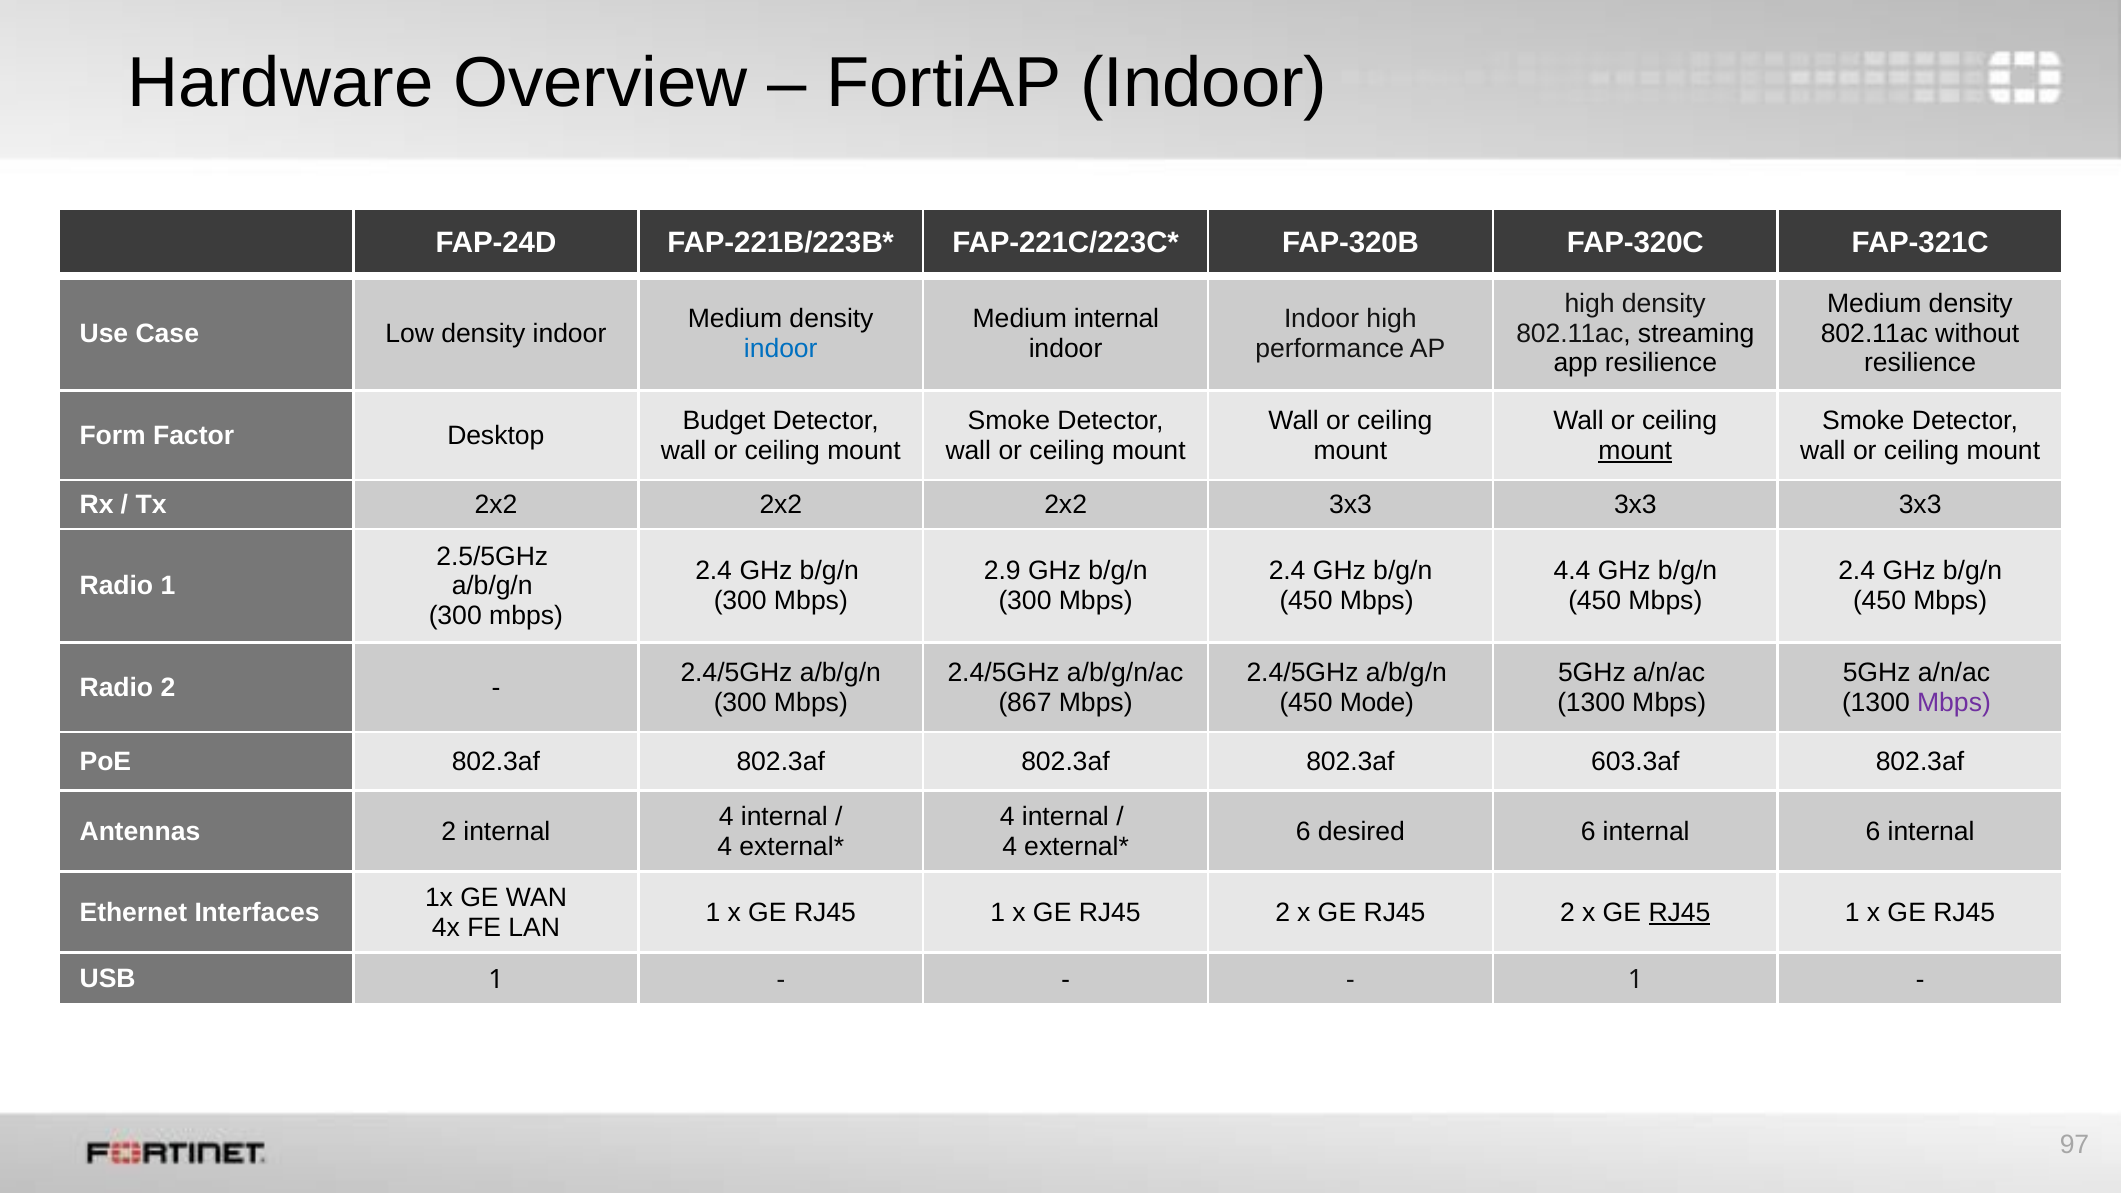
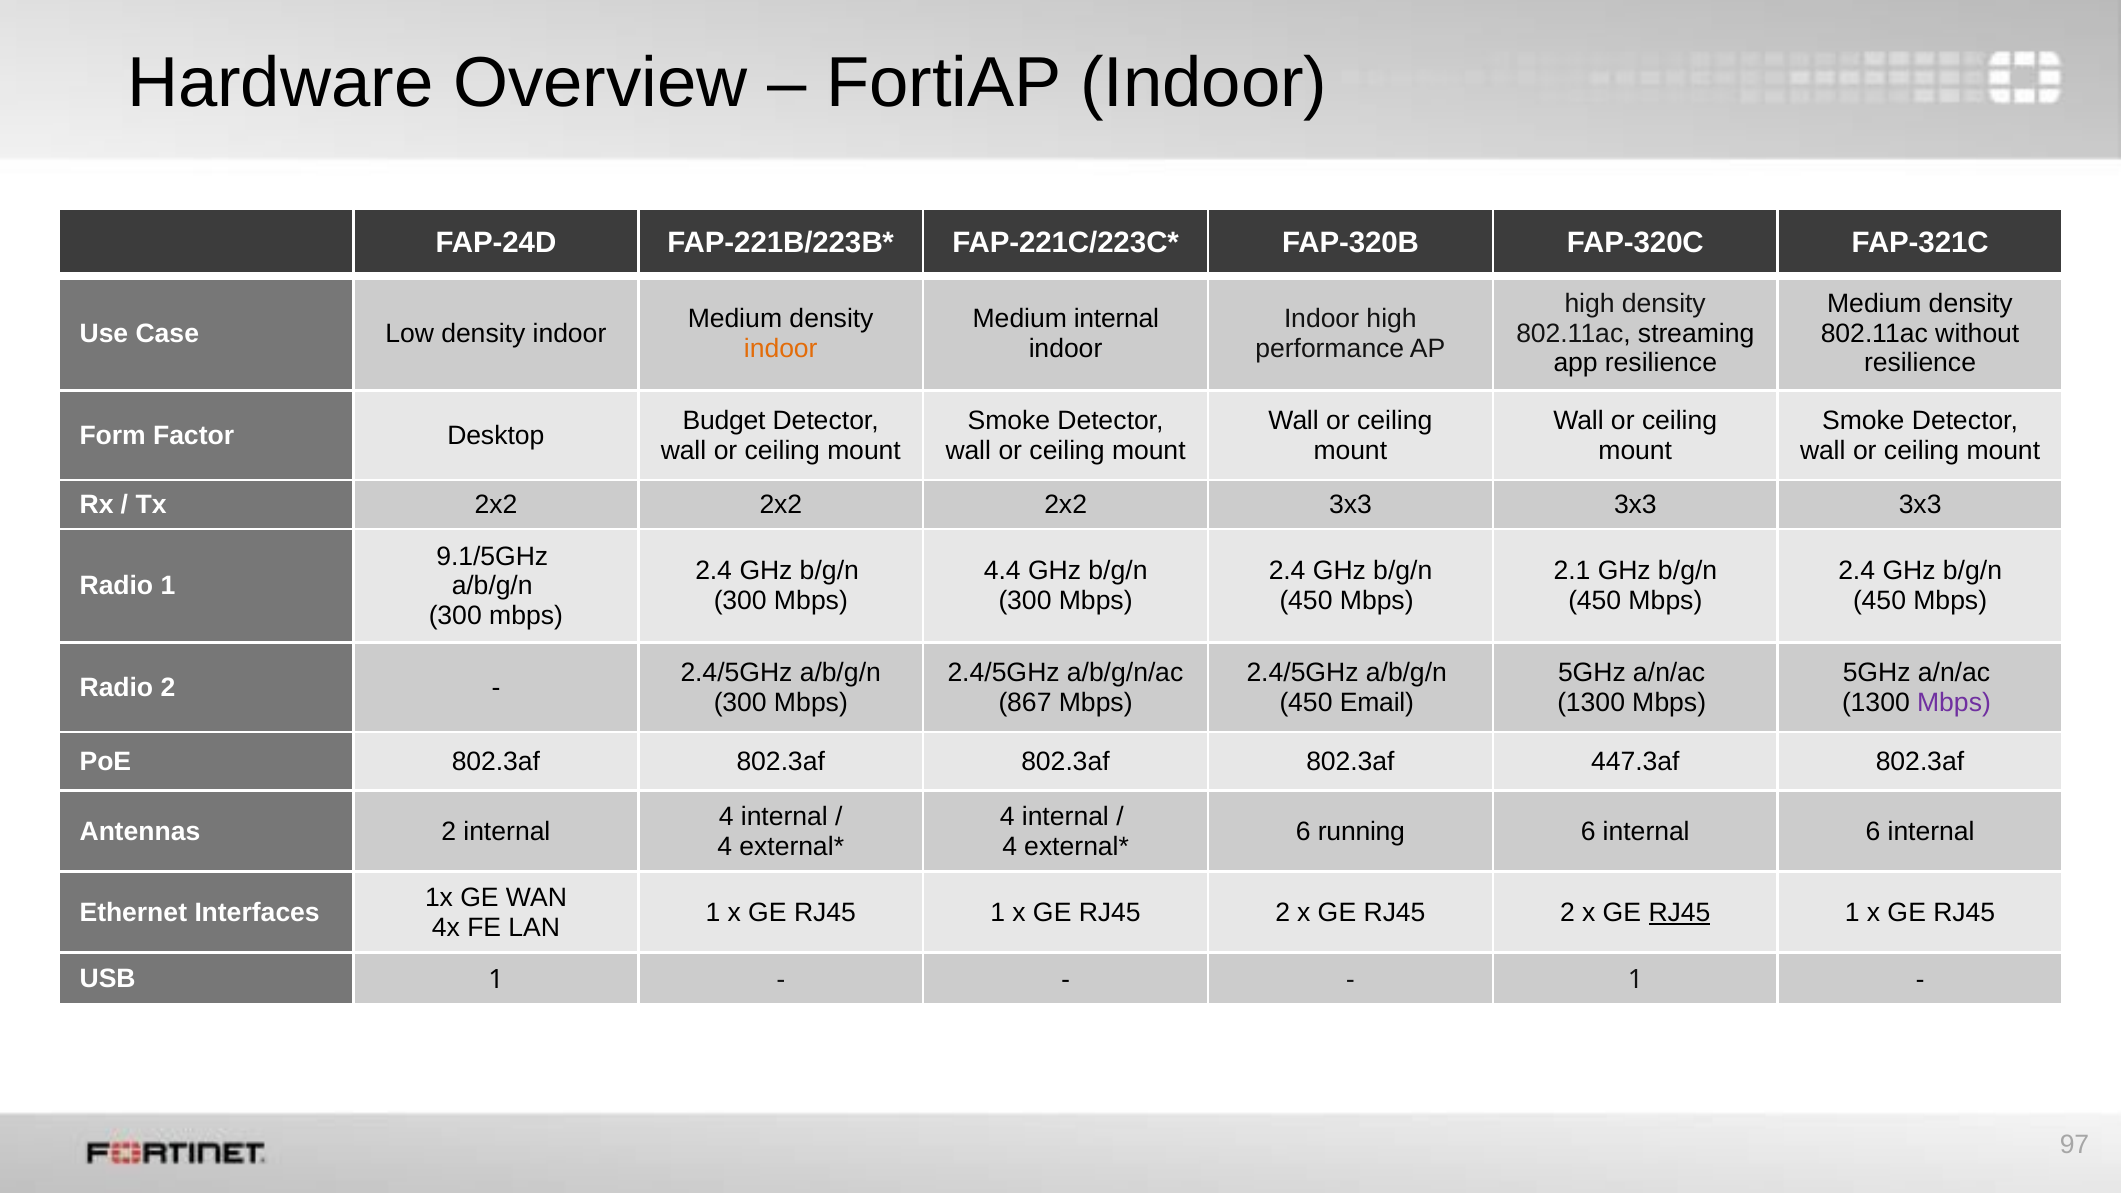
indoor at (781, 348) colour: blue -> orange
mount at (1635, 451) underline: present -> none
2.5/5GHz: 2.5/5GHz -> 9.1/5GHz
2.9: 2.9 -> 4.4
4.4: 4.4 -> 2.1
Mode: Mode -> Email
603.3af: 603.3af -> 447.3af
desired: desired -> running
